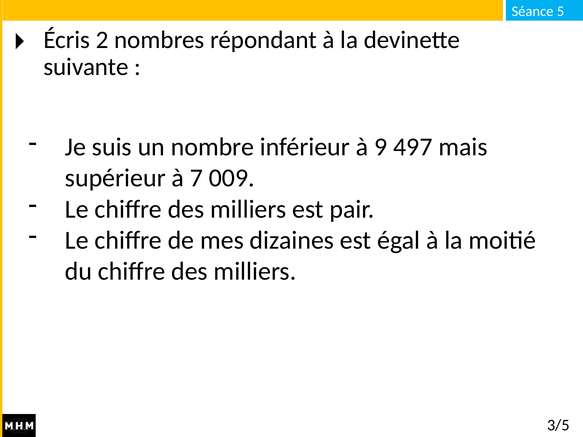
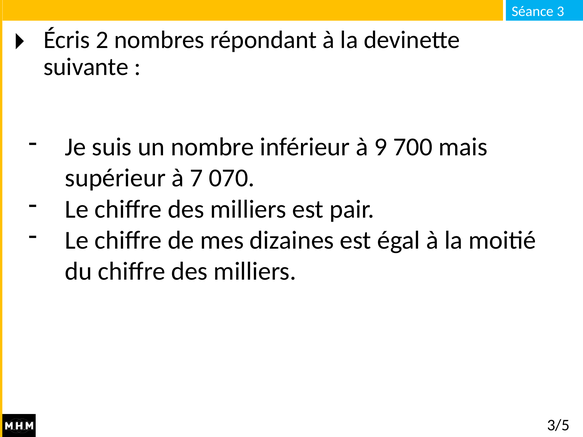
5: 5 -> 3
497: 497 -> 700
009: 009 -> 070
